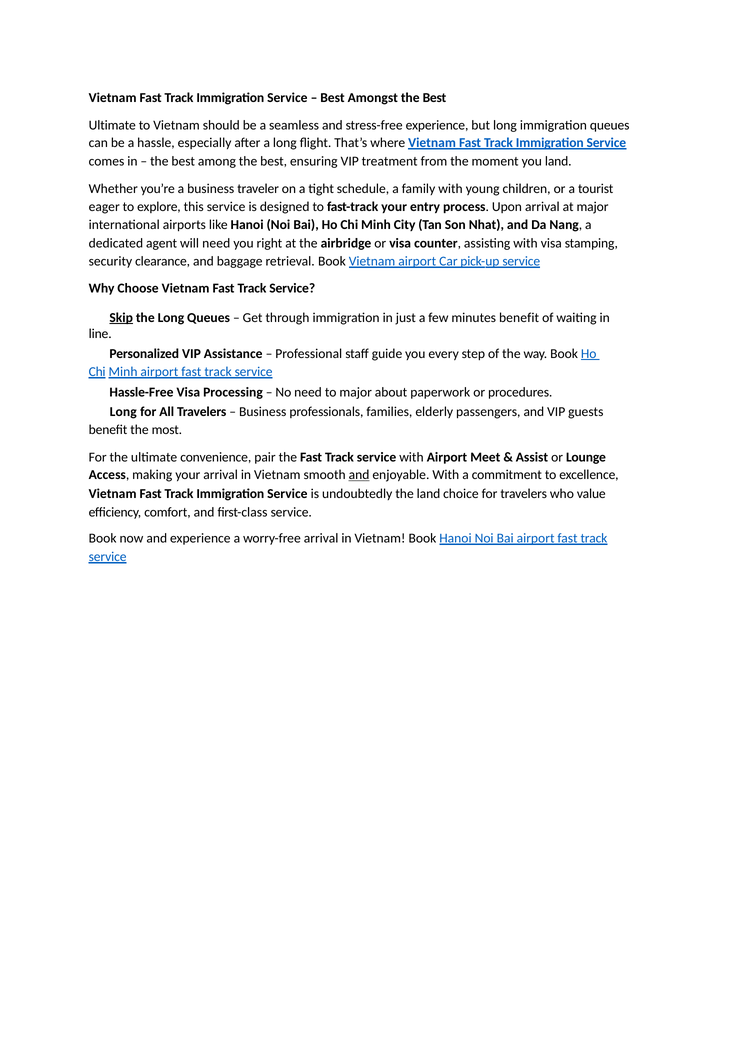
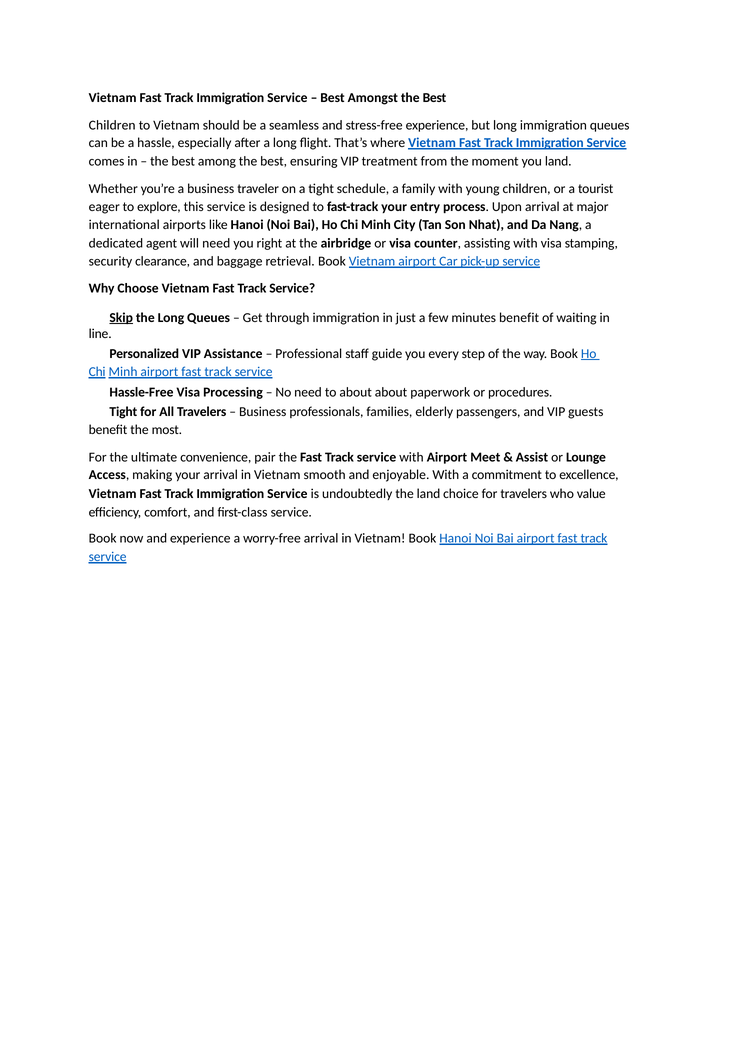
Ultimate at (112, 125): Ultimate -> Children
to major: major -> about
Long at (123, 411): Long -> Tight
and at (359, 475) underline: present -> none
